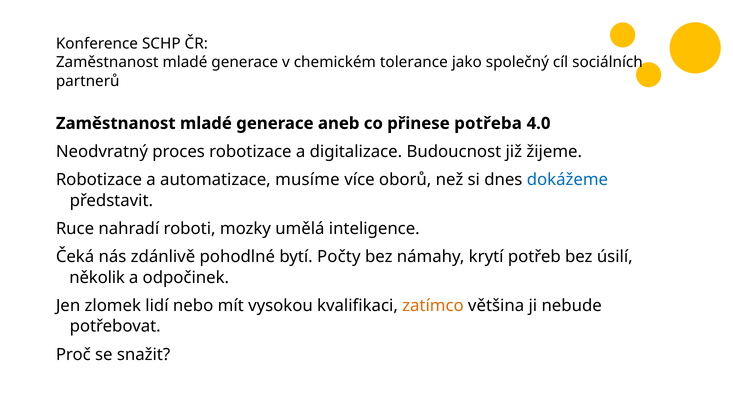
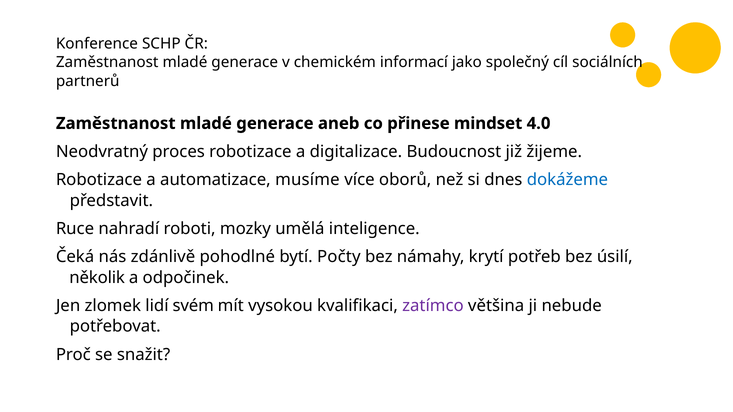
tolerance: tolerance -> informací
potřeba: potřeba -> mindset
nebo: nebo -> svém
zatímco colour: orange -> purple
